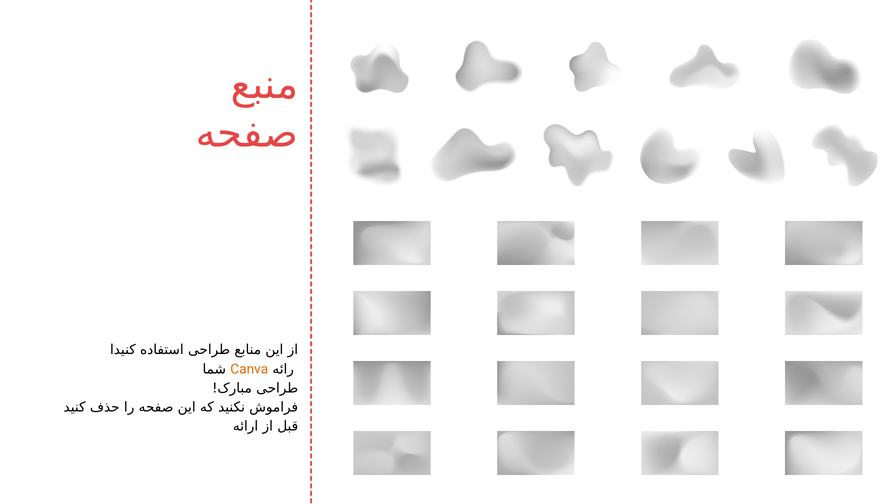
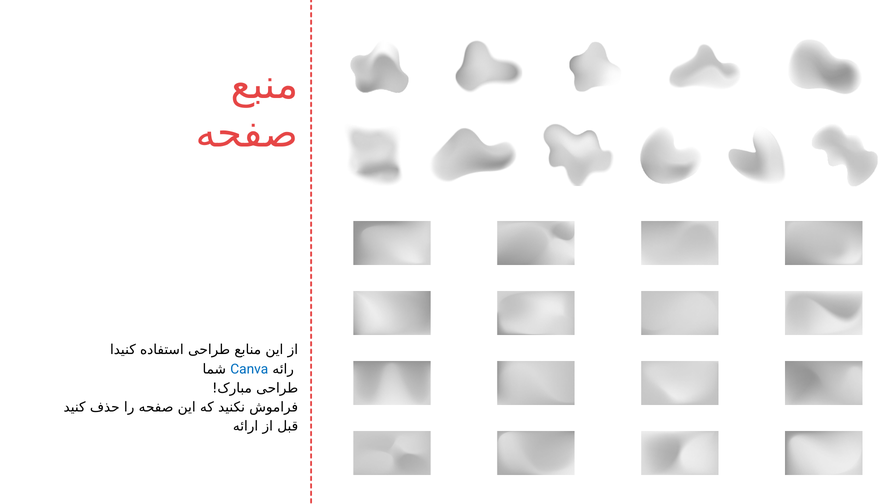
Canva colour: orange -> blue
